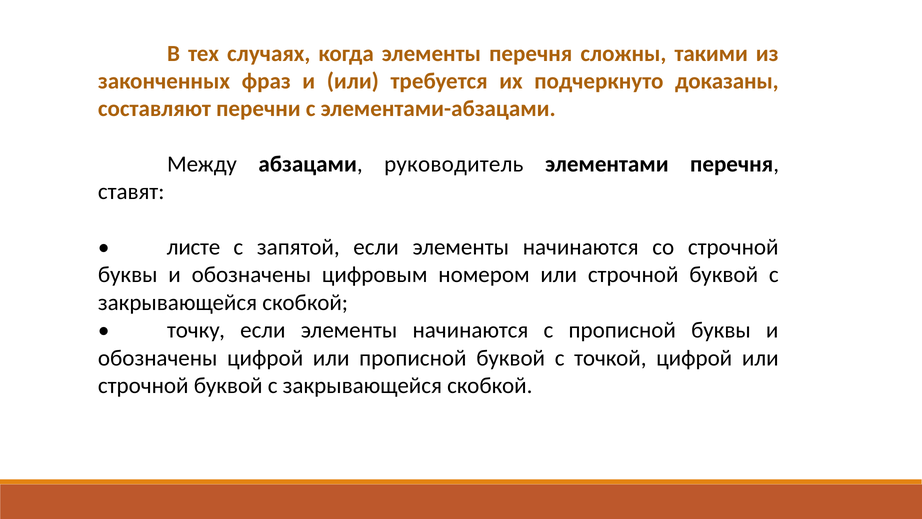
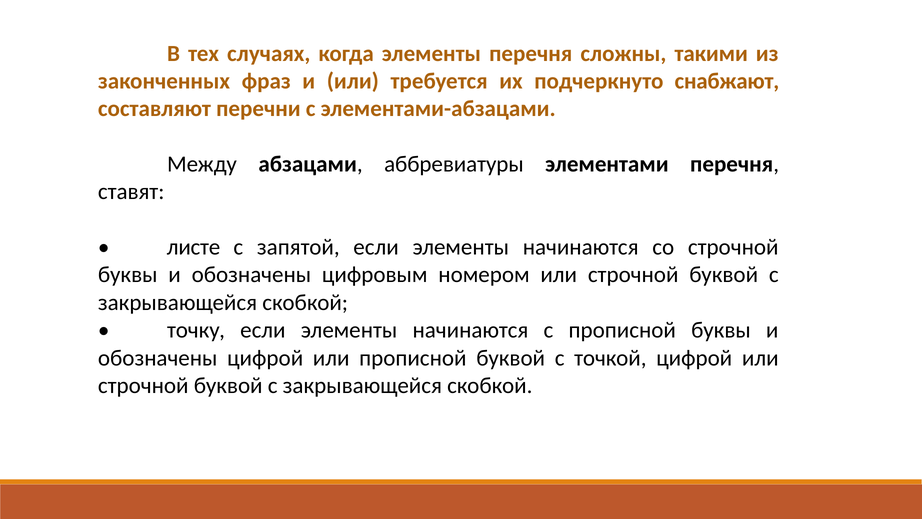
доказаны: доказаны -> снабжают
руководитель: руководитель -> аббревиатуры
